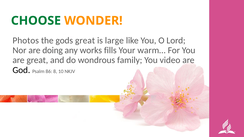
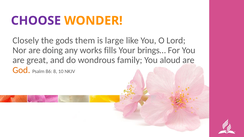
CHOOSE colour: green -> purple
Photos: Photos -> Closely
gods great: great -> them
warm…: warm… -> brings…
video: video -> aloud
God colour: black -> orange
